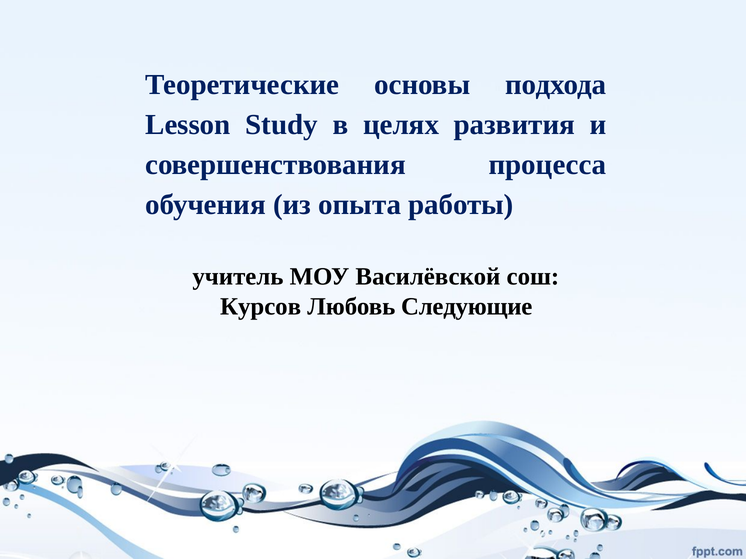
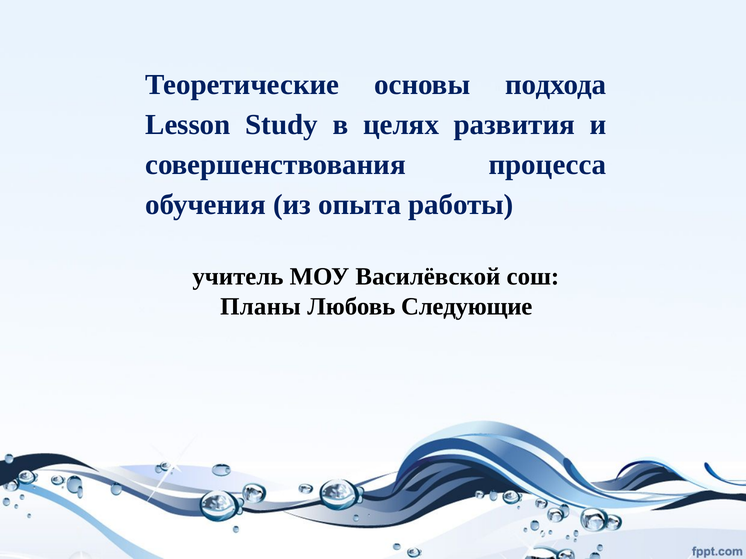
Курсов: Курсов -> Планы
